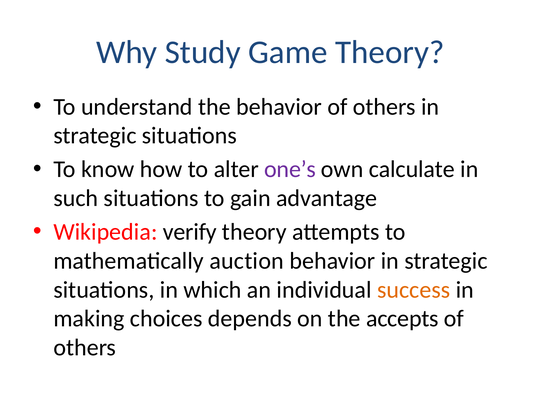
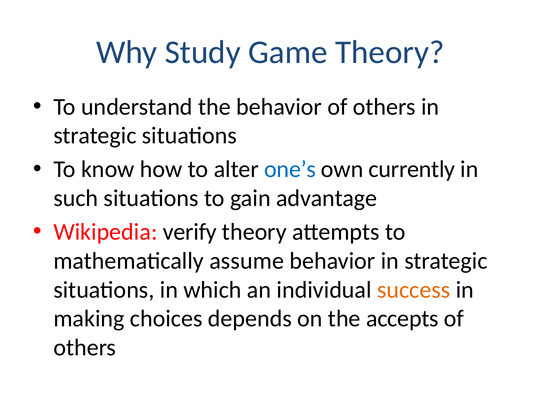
one’s colour: purple -> blue
calculate: calculate -> currently
auction: auction -> assume
